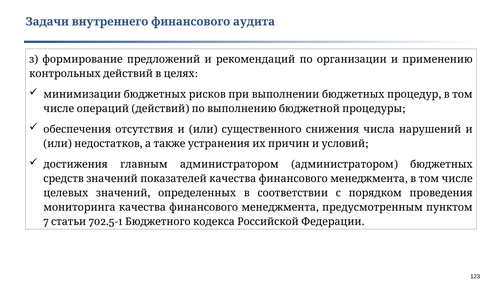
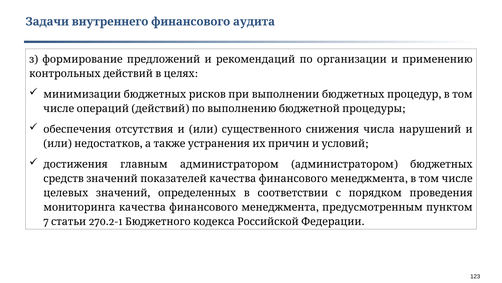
702.5-1: 702.5-1 -> 270.2-1
